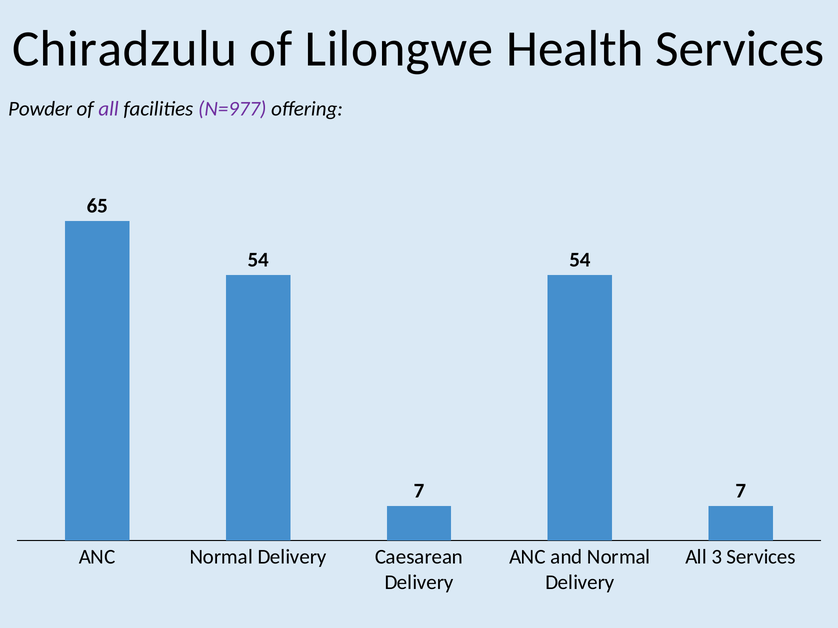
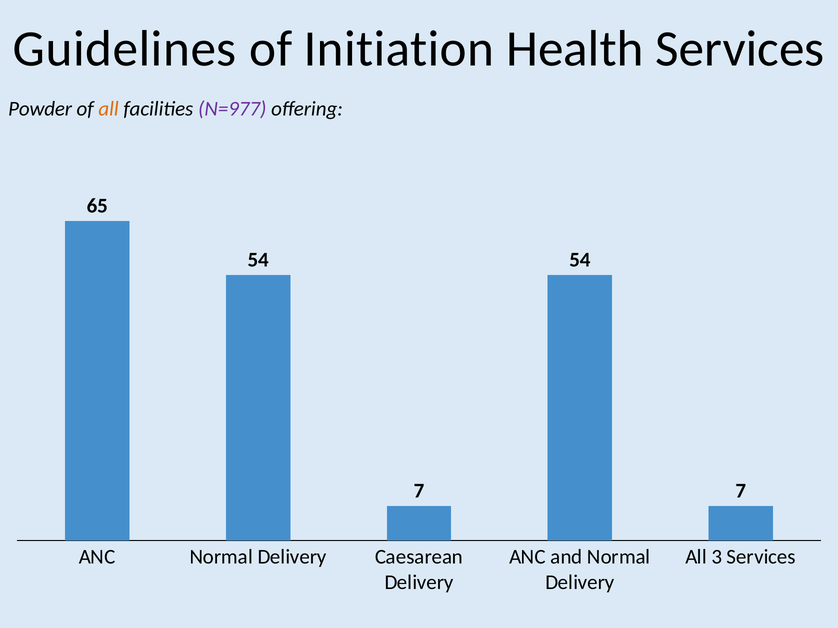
Chiradzulu: Chiradzulu -> Guidelines
Lilongwe: Lilongwe -> Initiation
all at (109, 109) colour: purple -> orange
